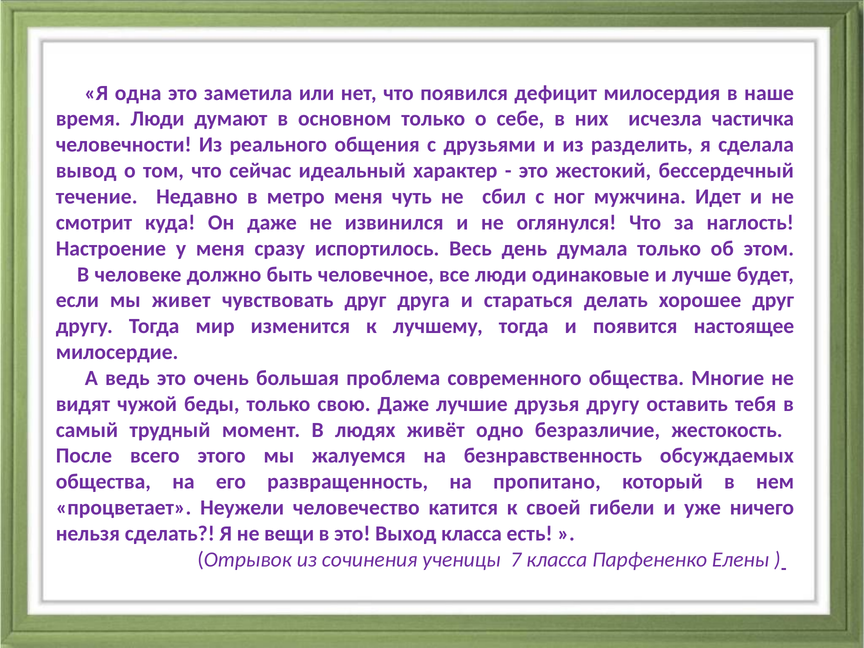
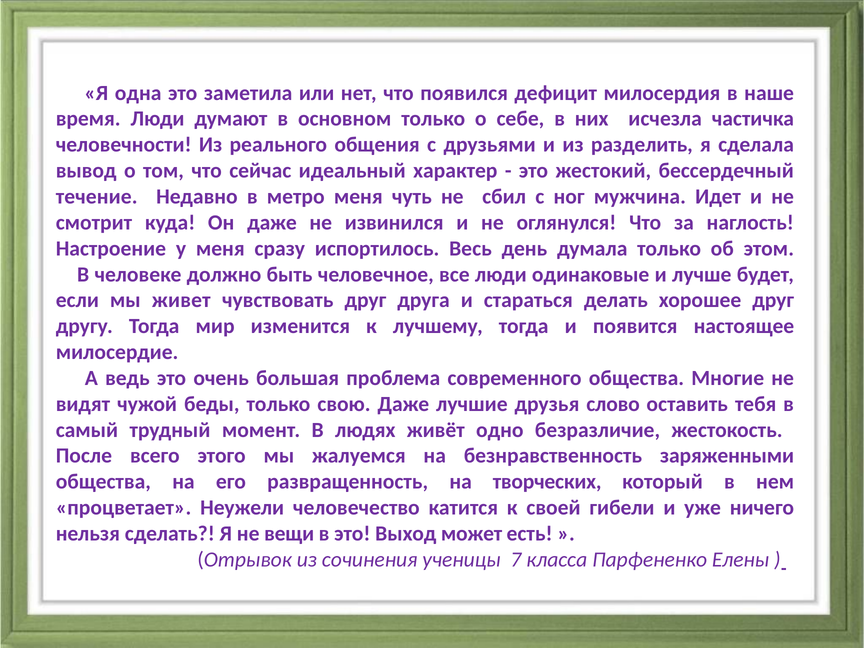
друзья другу: другу -> слово
обсуждаемых: обсуждаемых -> заряженными
пропитано: пропитано -> творческих
Выход класса: класса -> может
